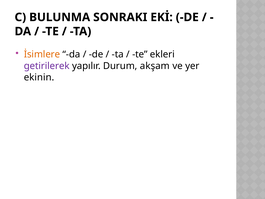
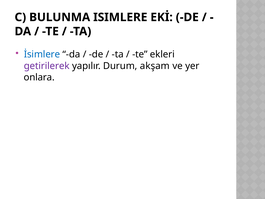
SONRAKI: SONRAKI -> ISIMLERE
İsimlere colour: orange -> blue
ekinin: ekinin -> onlara
